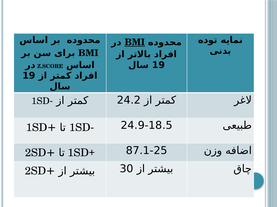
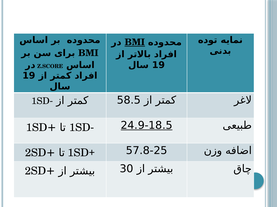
24.2: 24.2 -> 58.5
24.9-18.5 underline: none -> present
87.1-25: 87.1-25 -> 57.8-25
